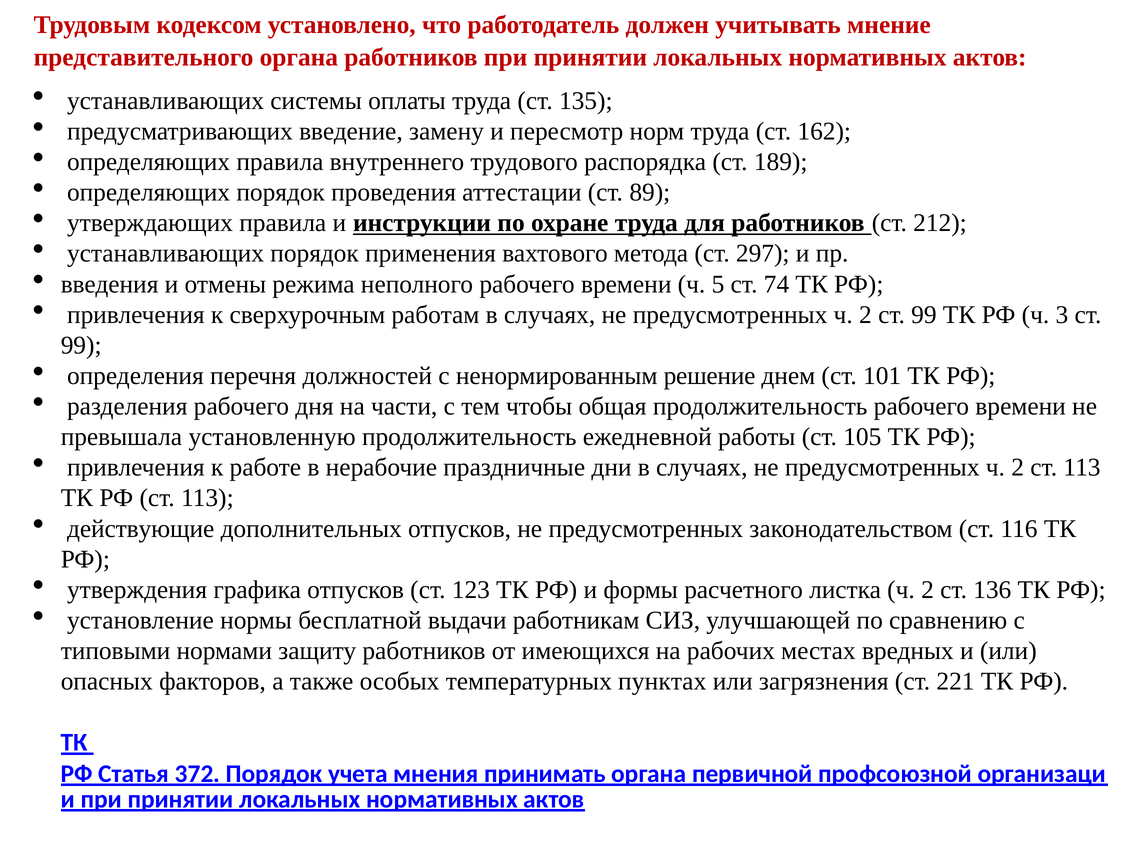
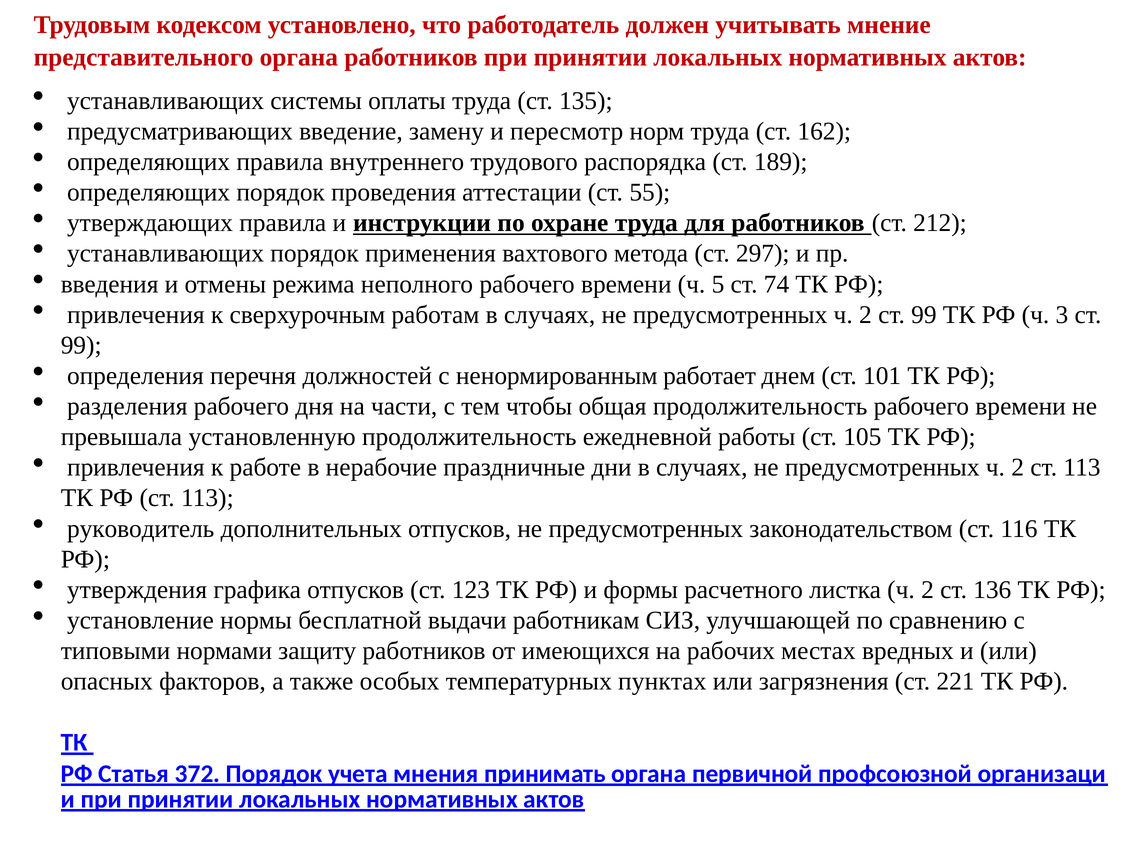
89: 89 -> 55
решение: решение -> работает
действующие: действующие -> руководитель
